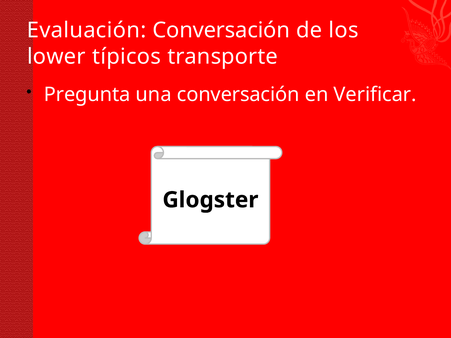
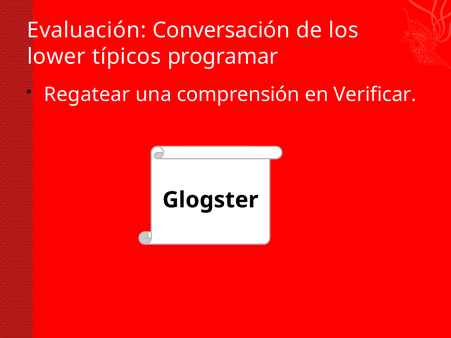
transporte: transporte -> programar
Pregunta: Pregunta -> Regatear
una conversación: conversación -> comprensión
